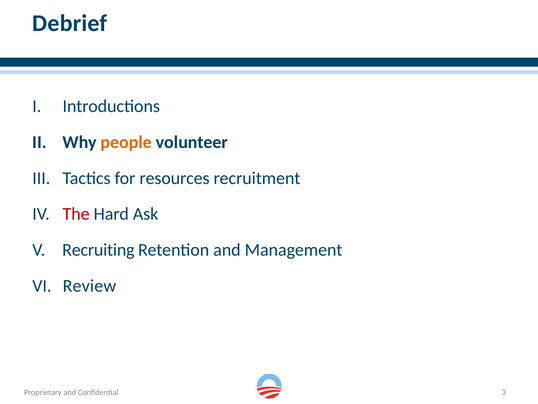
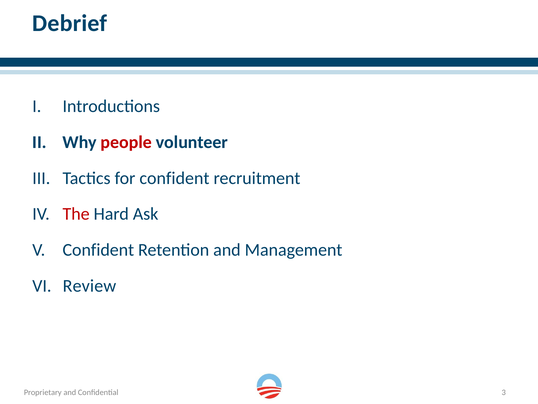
people colour: orange -> red
for resources: resources -> confident
Recruiting at (98, 250): Recruiting -> Confident
